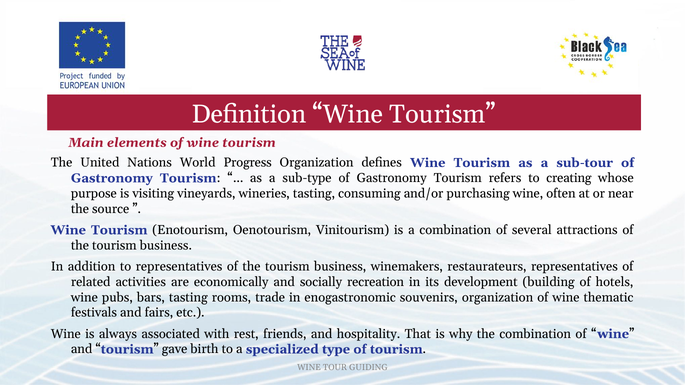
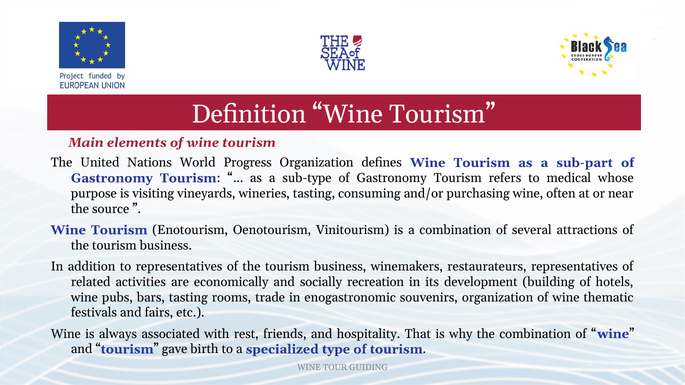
sub-tour: sub-tour -> sub-part
creating: creating -> medical
